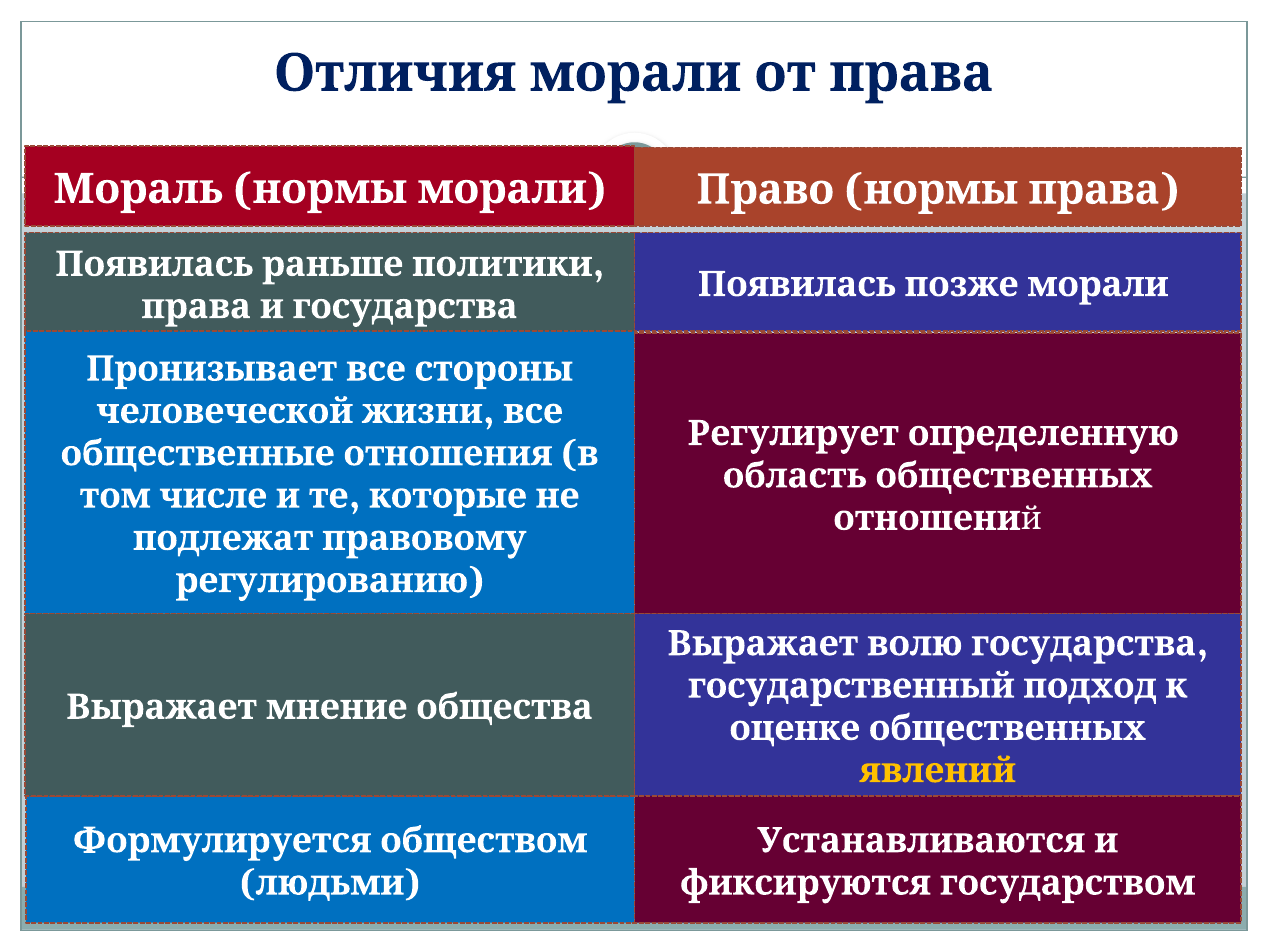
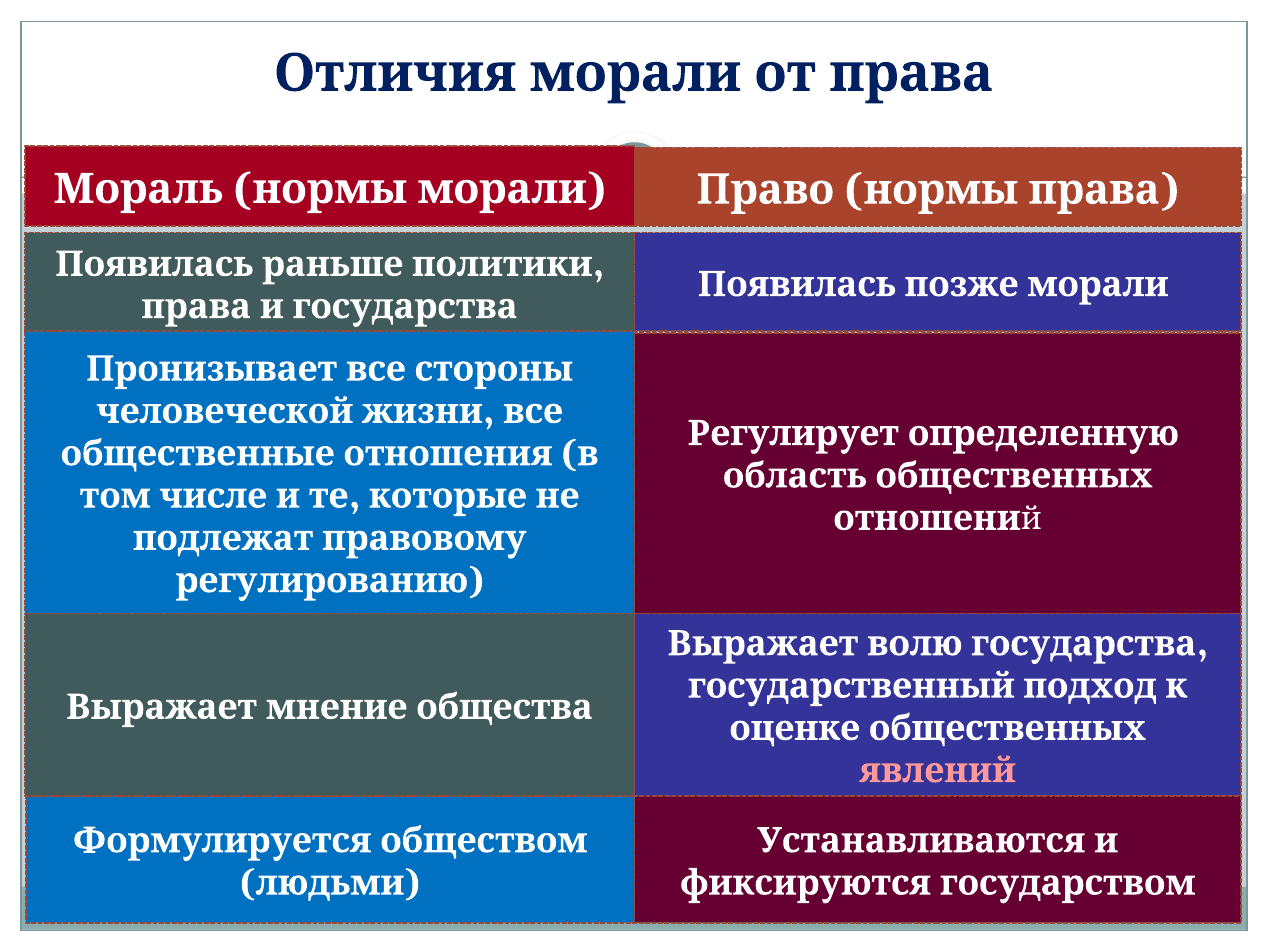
явлений colour: yellow -> pink
